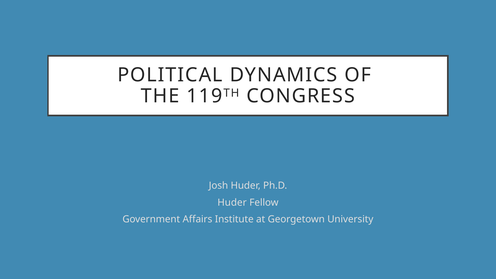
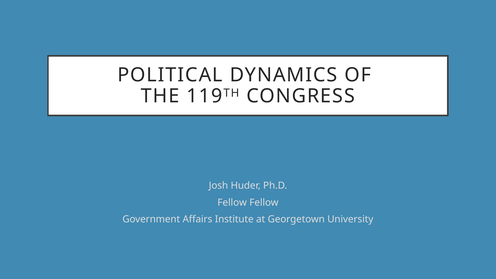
Huder at (232, 202): Huder -> Fellow
